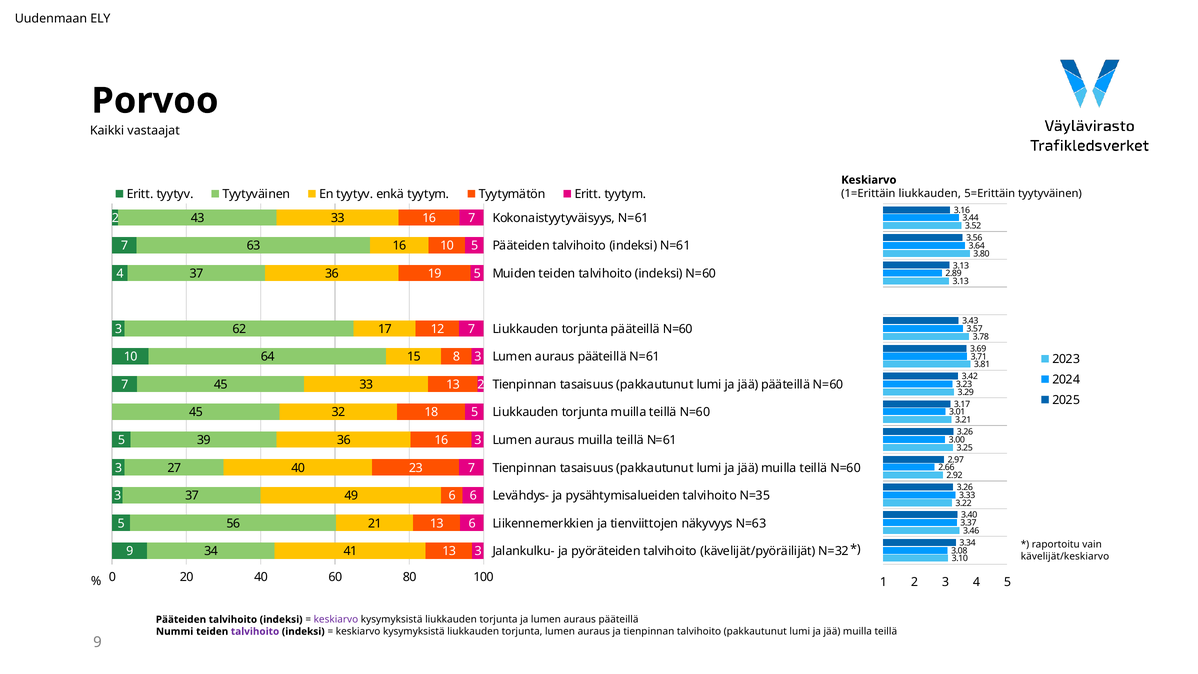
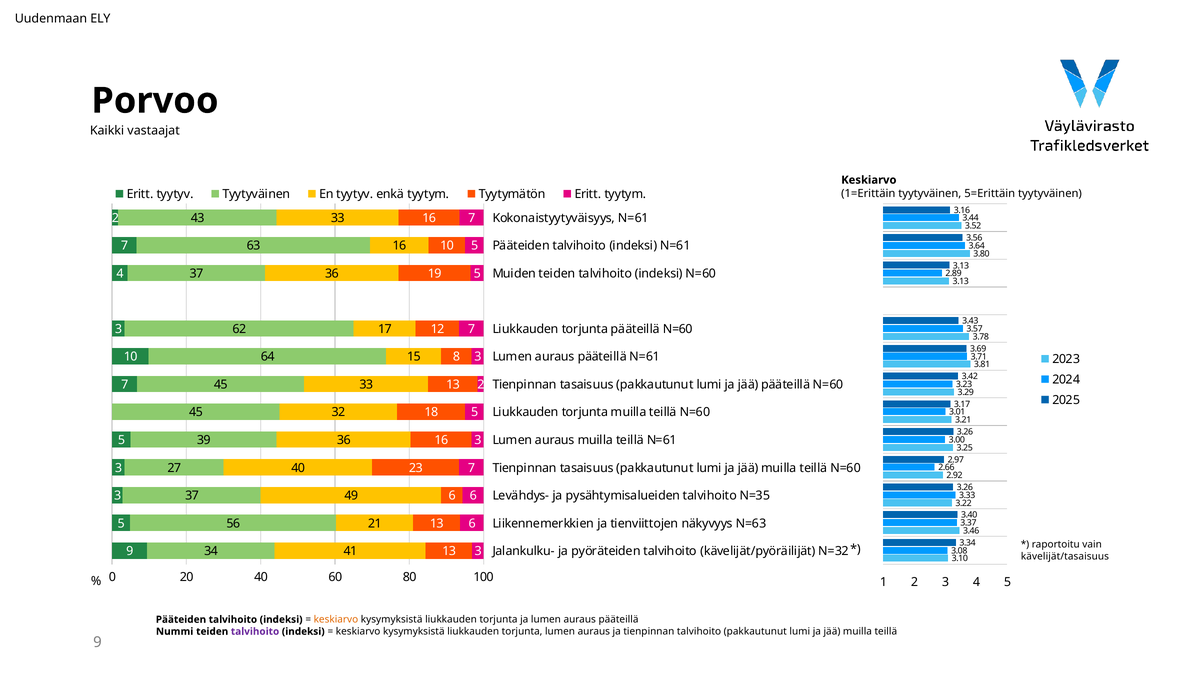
1=Erittäin liukkauden: liukkauden -> tyytyväinen
kävelijät/keskiarvo: kävelijät/keskiarvo -> kävelijät/tasaisuus
keskiarvo at (336, 619) colour: purple -> orange
